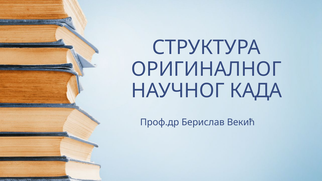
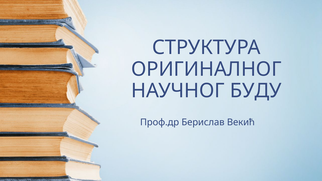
КАДА: КАДА -> БУДУ
